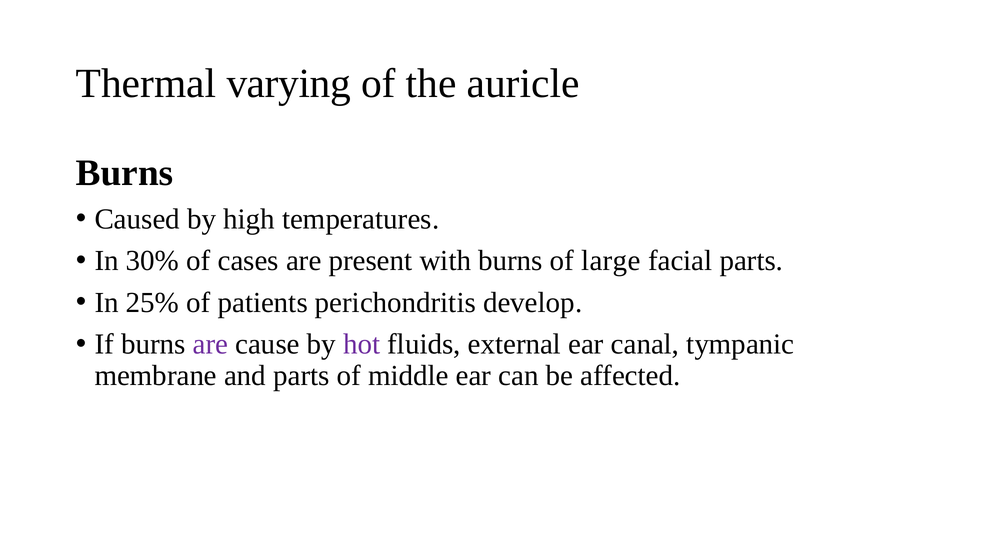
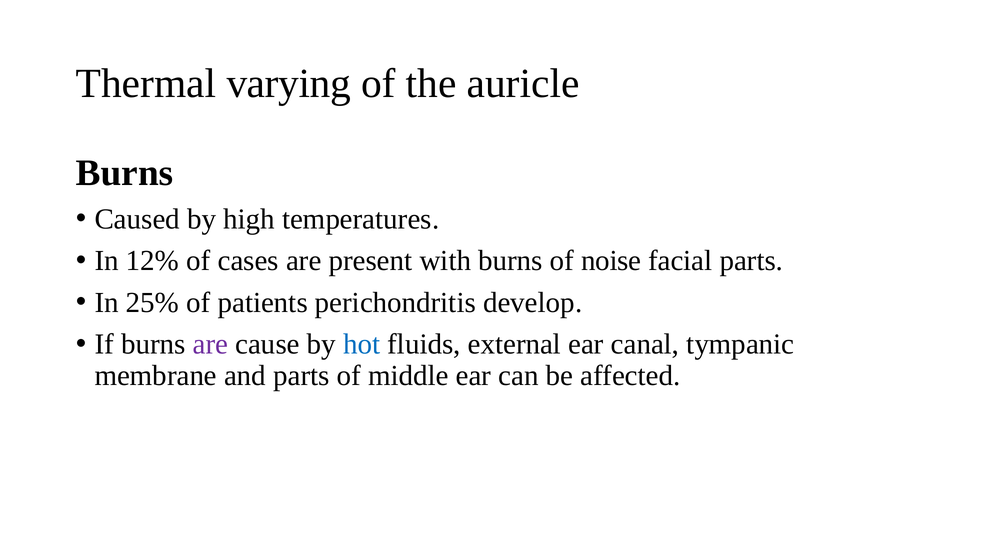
30%: 30% -> 12%
large: large -> noise
hot colour: purple -> blue
